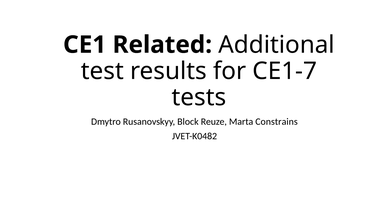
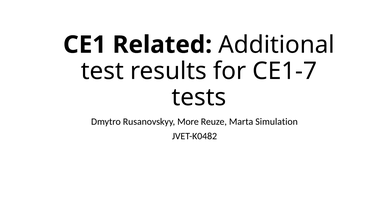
Block: Block -> More
Constrains: Constrains -> Simulation
